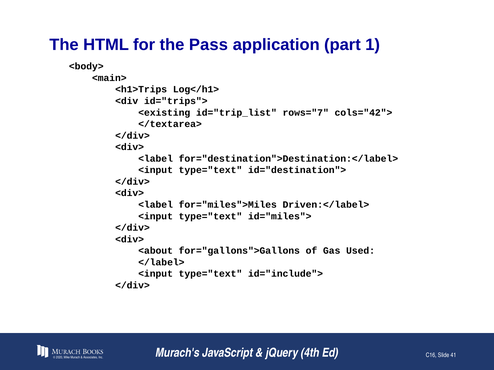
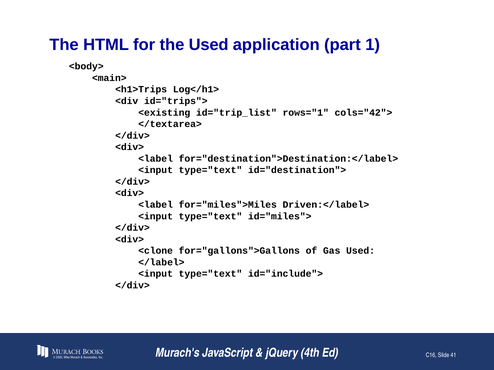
the Pass: Pass -> Used
rows="7: rows="7 -> rows="1
<about: <about -> <clone
